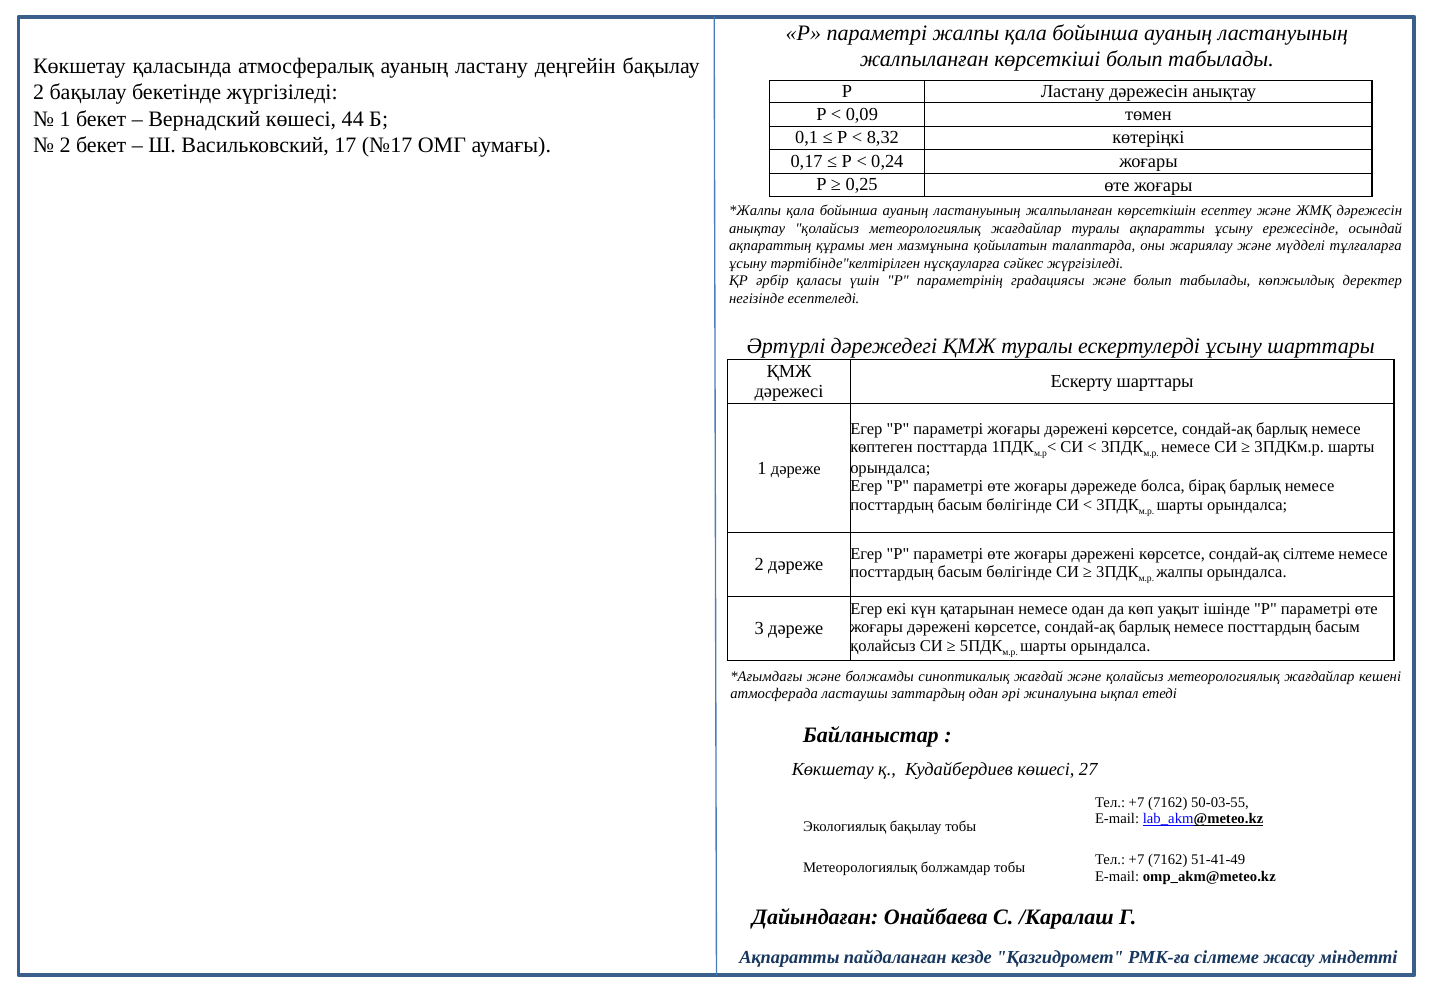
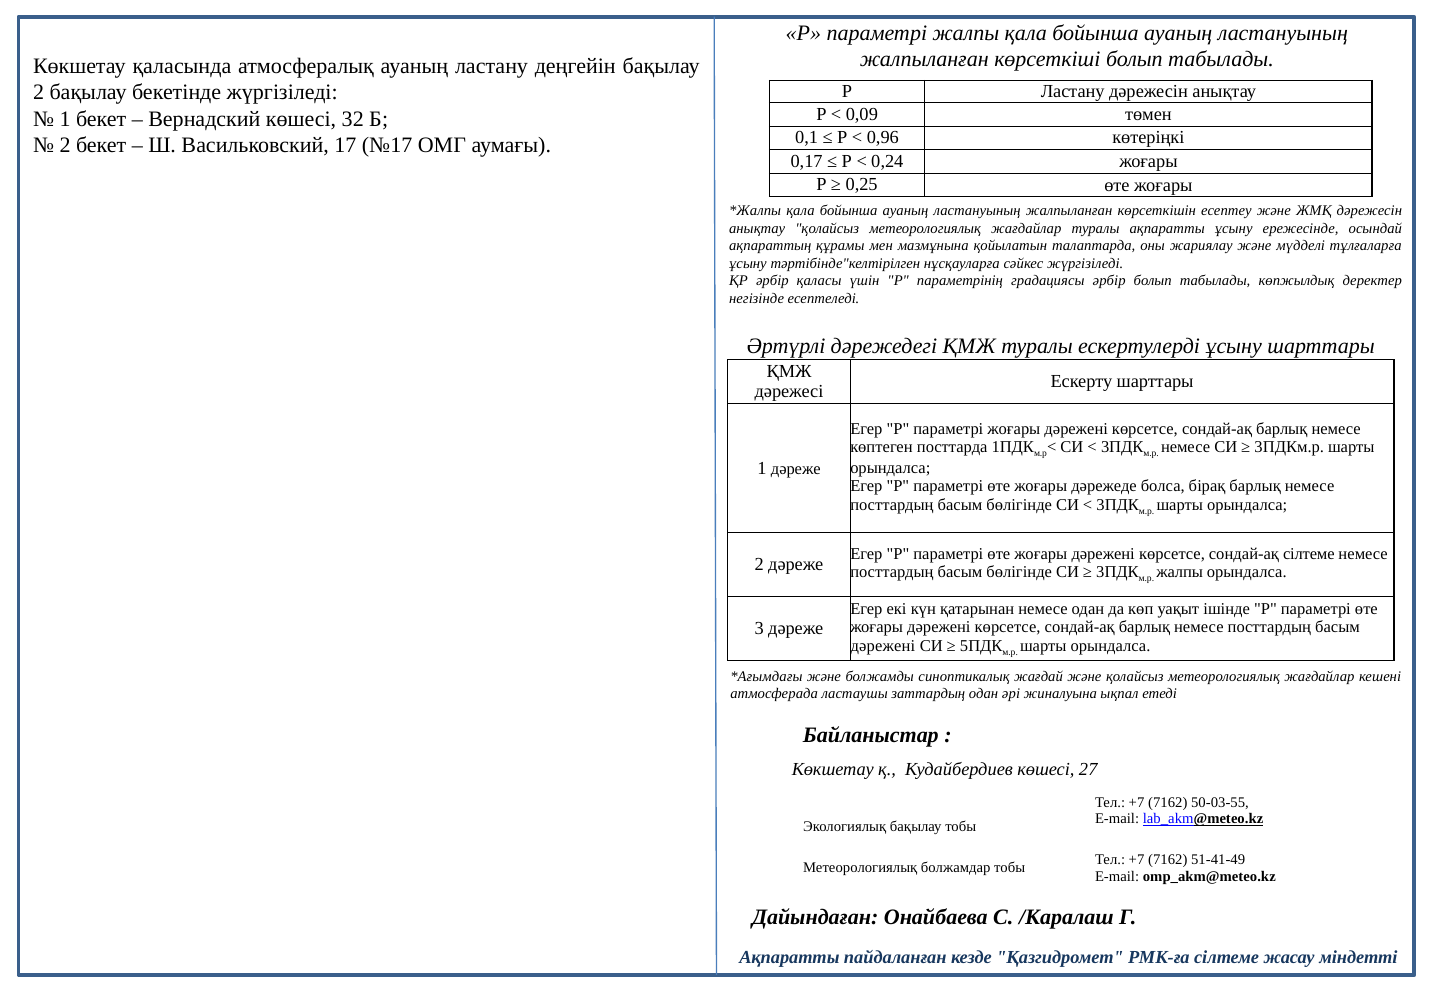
44: 44 -> 32
8,32: 8,32 -> 0,96
градациясы және: және -> әрбір
қолайсыз at (883, 646): қолайсыз -> дәрежені
